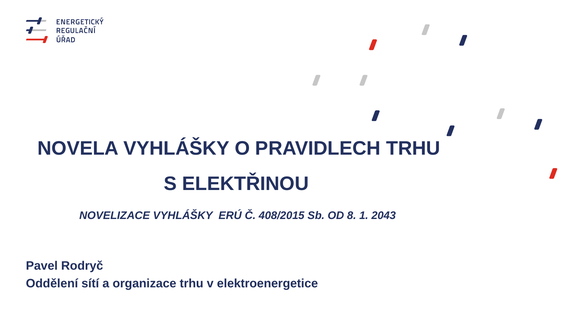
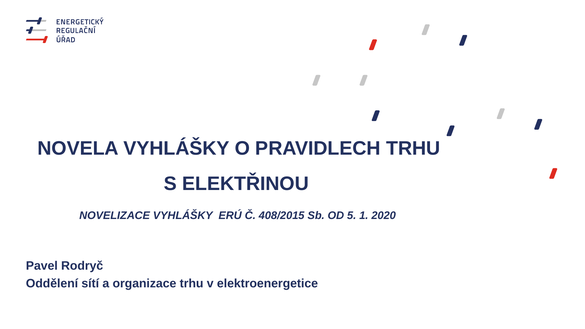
8: 8 -> 5
2043: 2043 -> 2020
